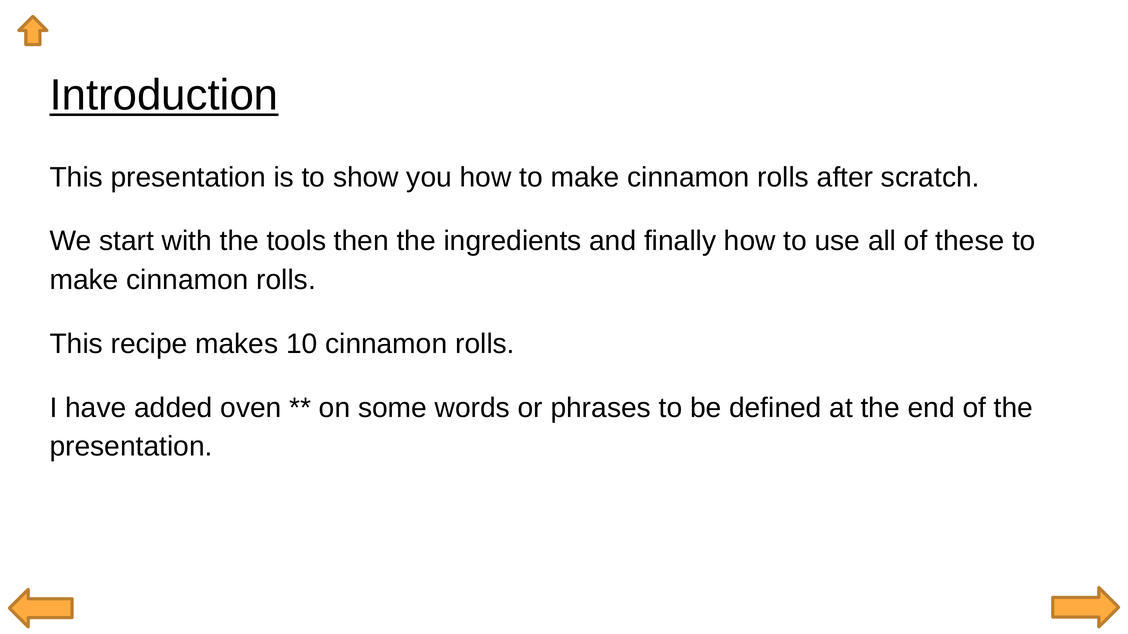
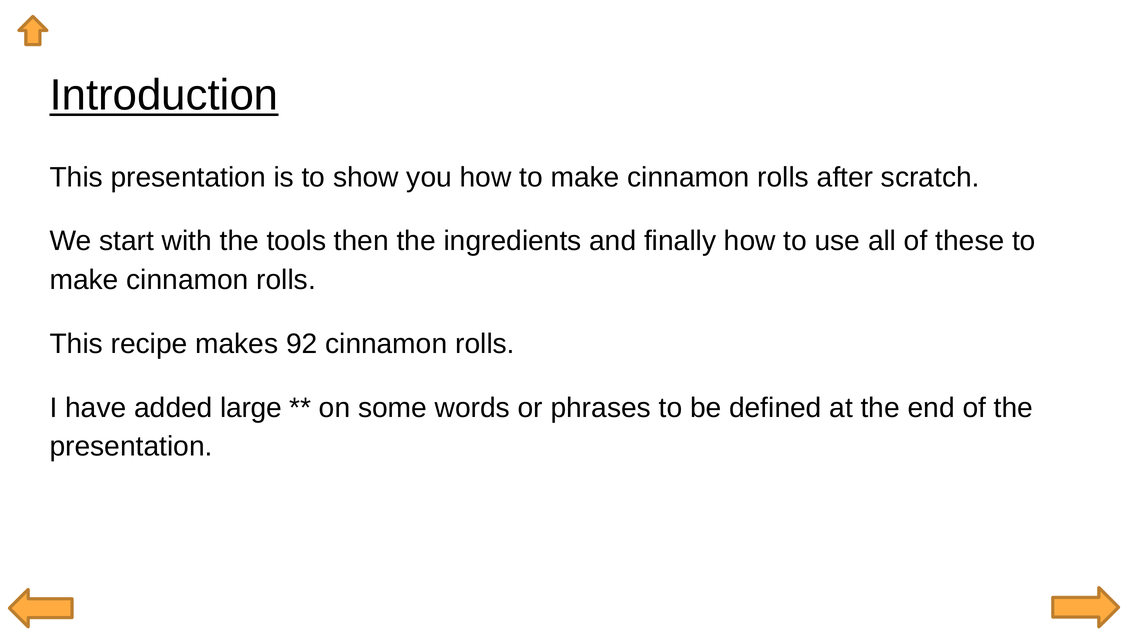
10: 10 -> 92
oven: oven -> large
